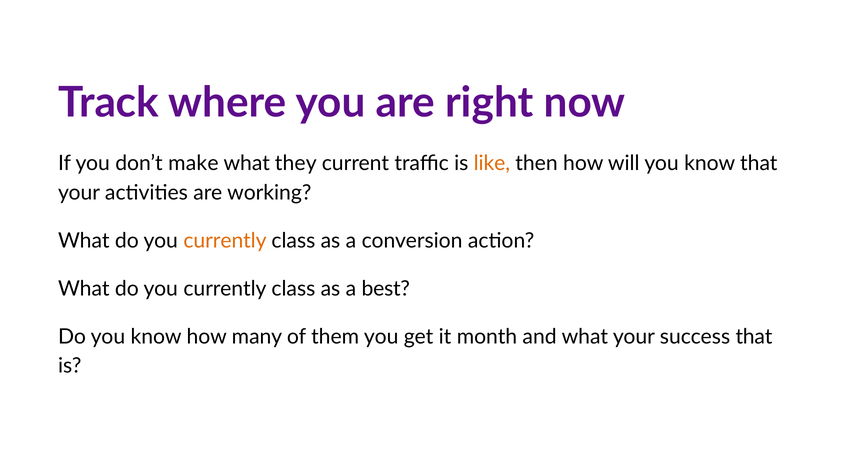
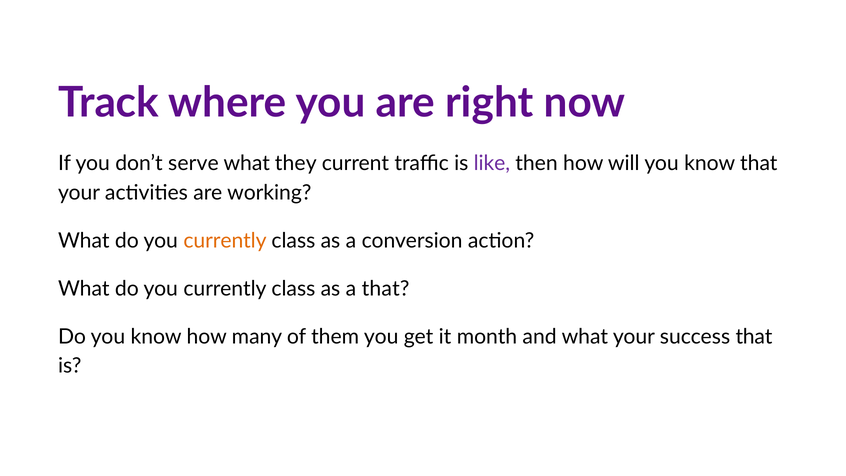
make: make -> serve
like colour: orange -> purple
a best: best -> that
